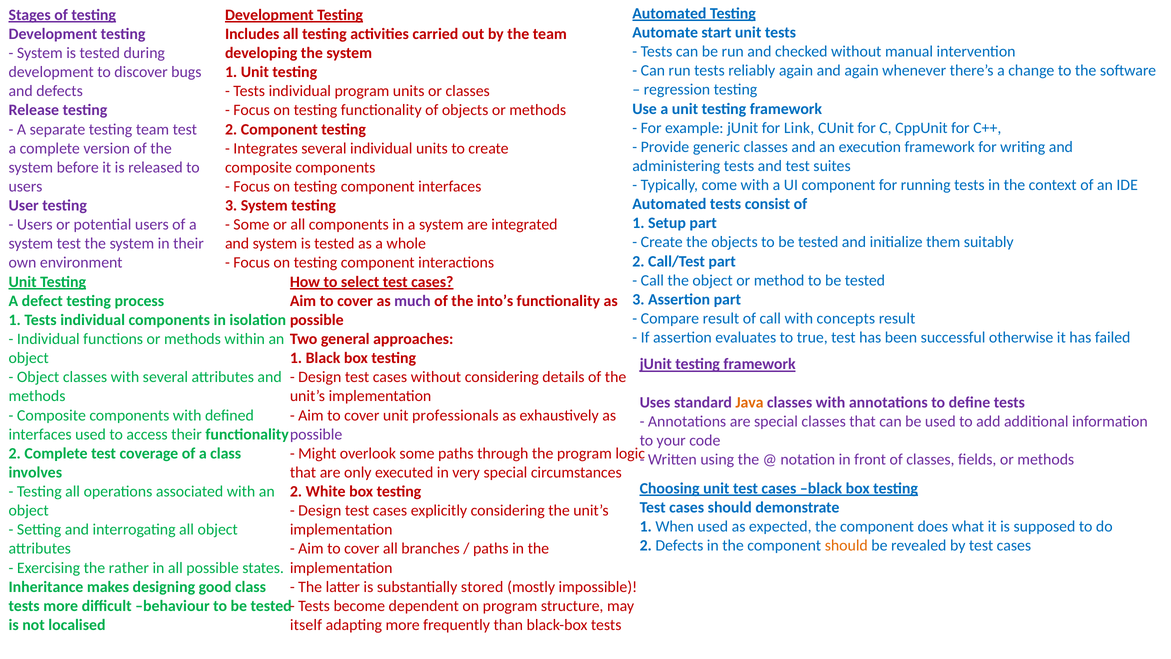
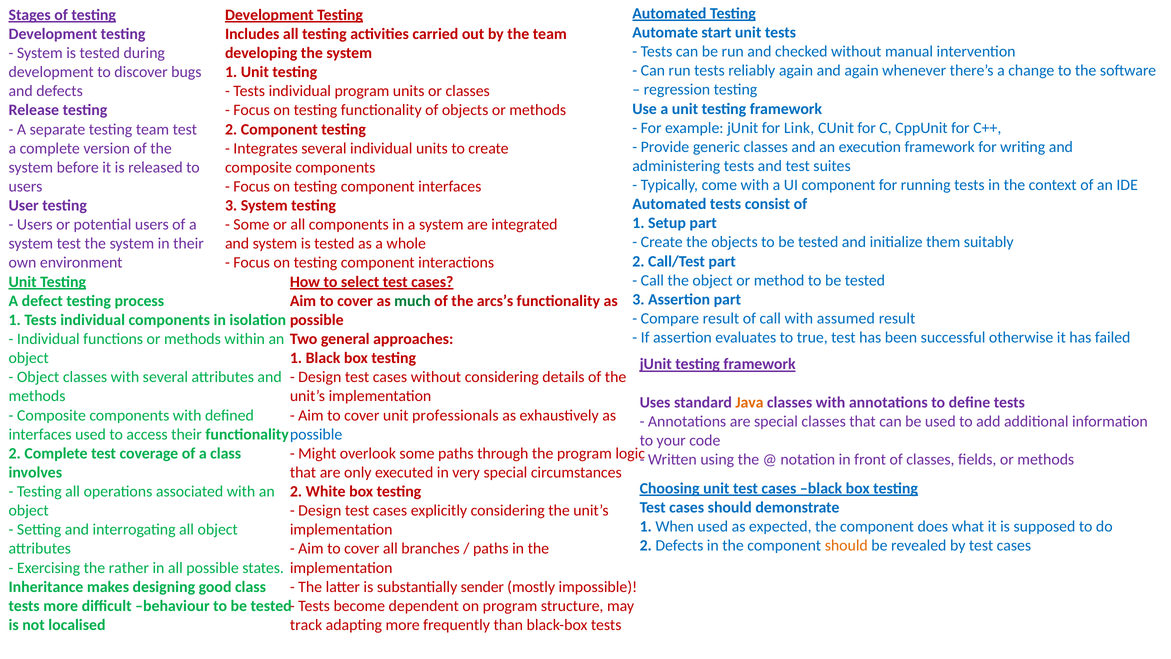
much colour: purple -> green
into’s: into’s -> arcs’s
concepts: concepts -> assumed
possible at (316, 434) colour: purple -> blue
stored: stored -> sender
itself: itself -> track
